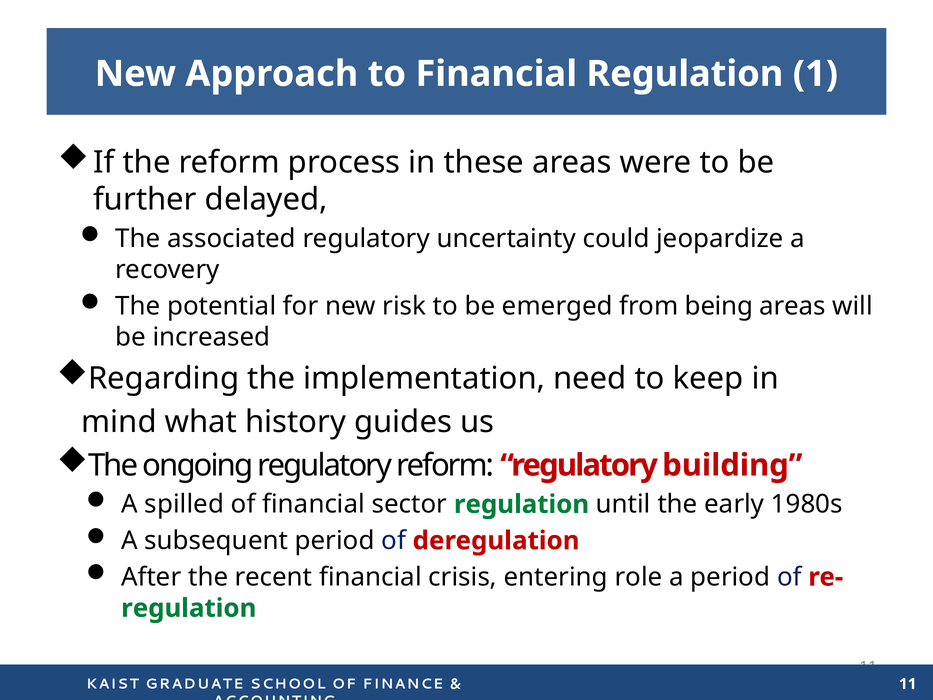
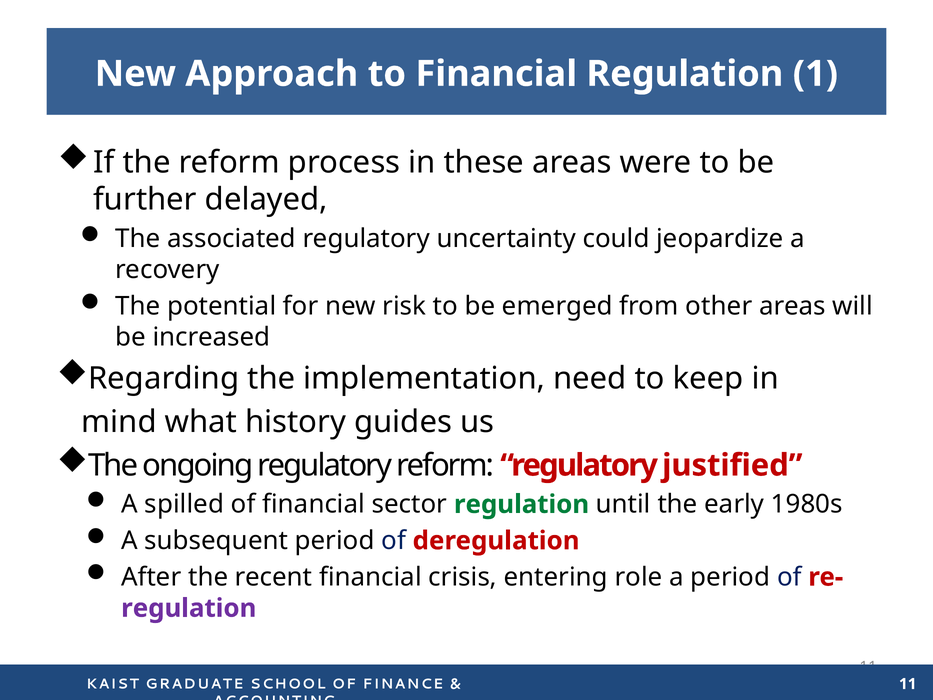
being: being -> other
building: building -> justified
regulation at (189, 608) colour: green -> purple
